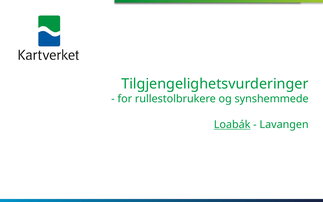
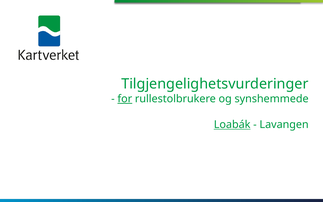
for underline: none -> present
